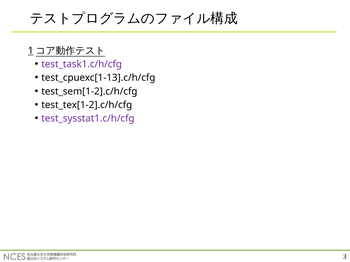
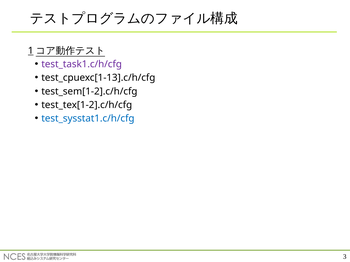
test_sysstat1.c/h/cfg colour: purple -> blue
